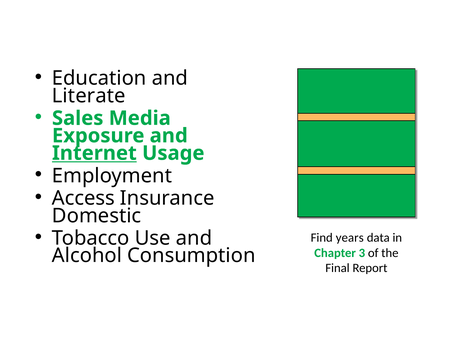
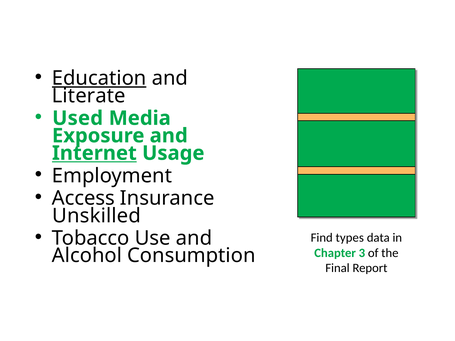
Education underline: none -> present
Sales: Sales -> Used
Domestic: Domestic -> Unskilled
years: years -> types
